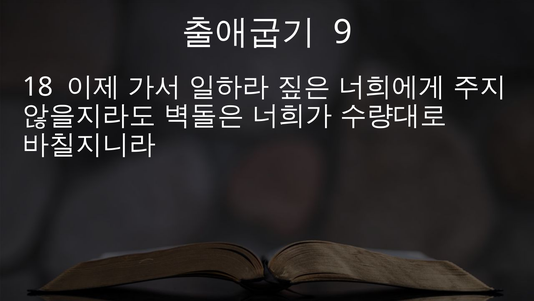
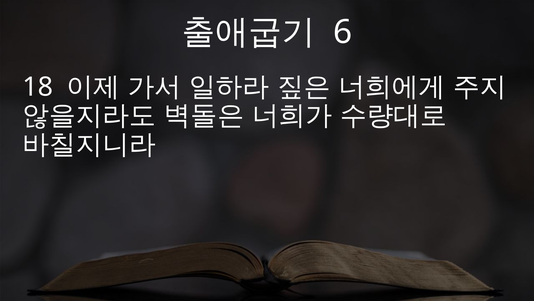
9: 9 -> 6
